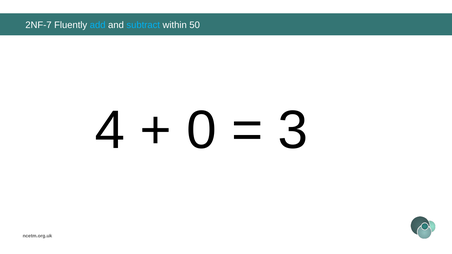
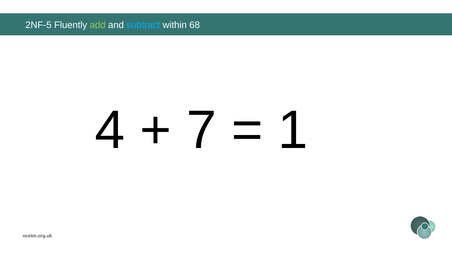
2NF-7: 2NF-7 -> 2NF-5
add colour: light blue -> light green
50: 50 -> 68
0: 0 -> 7
3: 3 -> 1
